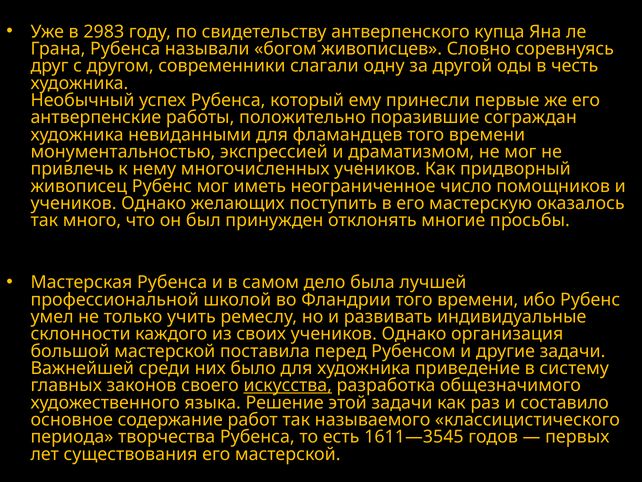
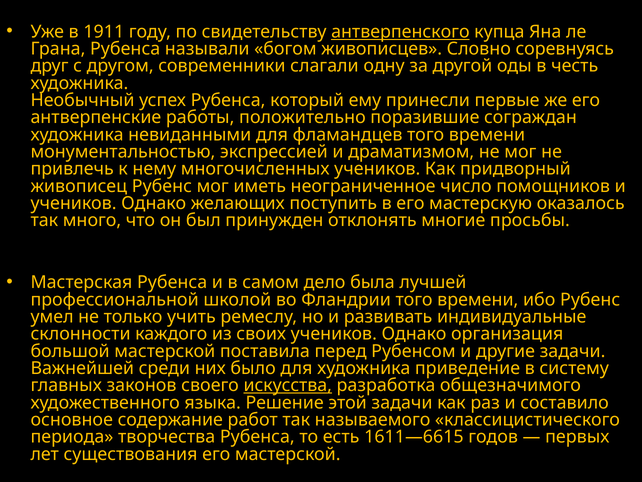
2983: 2983 -> 1911
антверпенского underline: none -> present
1611—3545: 1611—3545 -> 1611—6615
